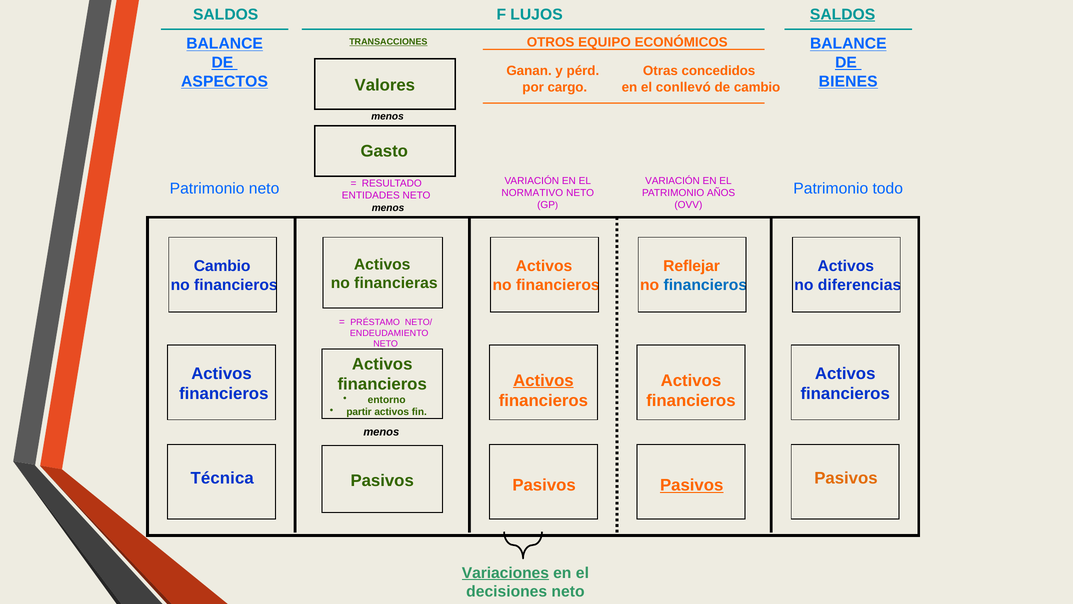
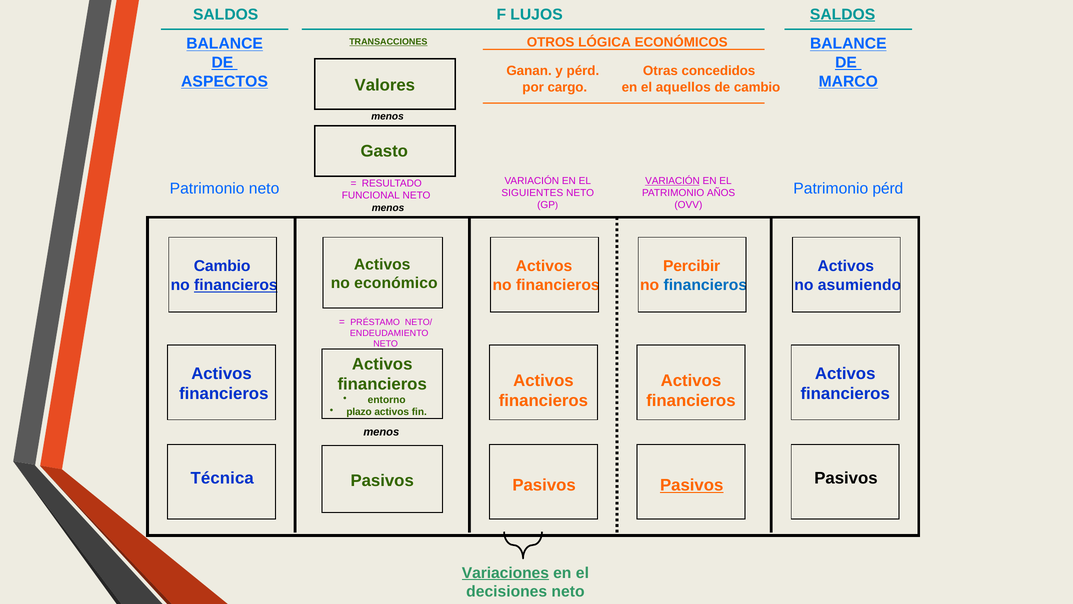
EQUIPO: EQUIPO -> LÓGICA
BIENES: BIENES -> MARCO
conllevó: conllevó -> aquellos
VARIACIÓN at (673, 181) underline: none -> present
Patrimonio todo: todo -> pérd
NORMATIVO: NORMATIVO -> SIGUIENTES
ENTIDADES: ENTIDADES -> FUNCIONAL
Reflejar: Reflejar -> Percibir
financieras: financieras -> económico
financieros at (236, 285) underline: none -> present
diferencias: diferencias -> asumiendo
Activos at (543, 380) underline: present -> none
partir: partir -> plazo
Pasivos at (846, 478) colour: orange -> black
